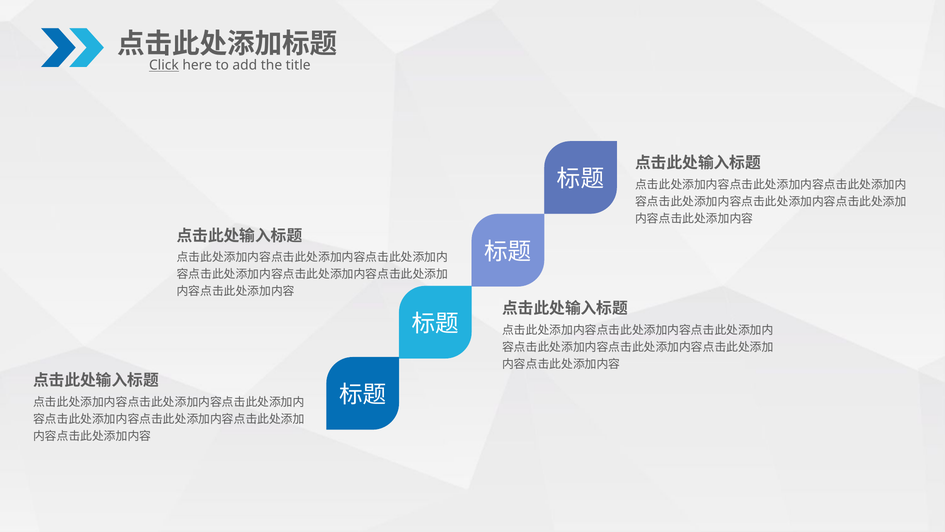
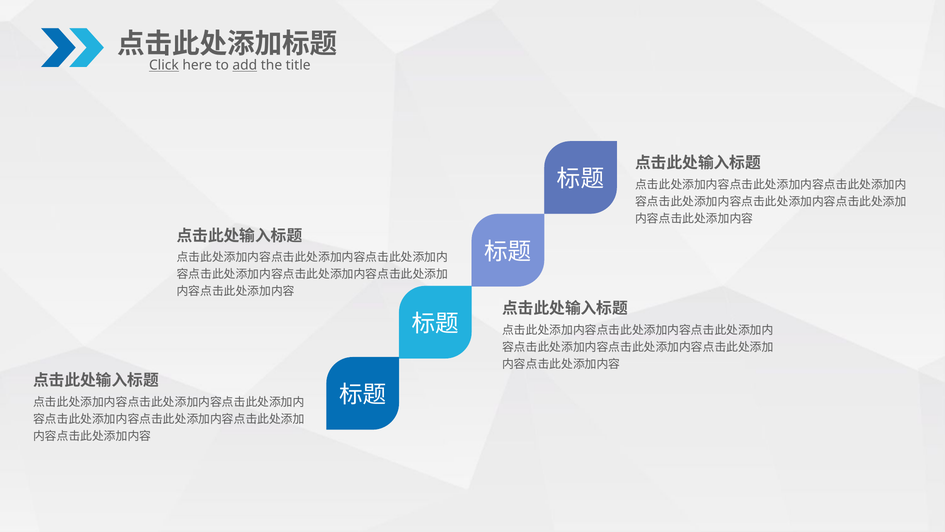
add underline: none -> present
